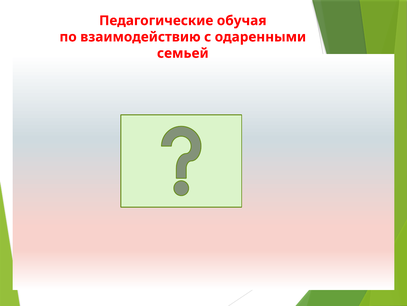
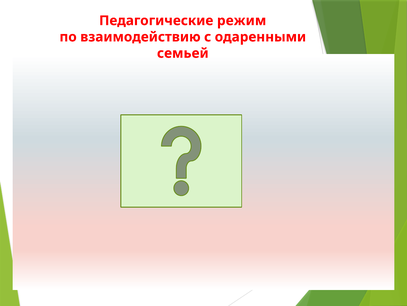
обучая: обучая -> режим
